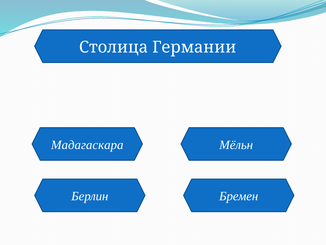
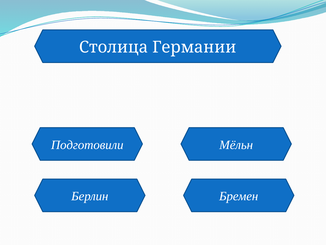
Мадагаскара: Мадагаскара -> Подготовили
